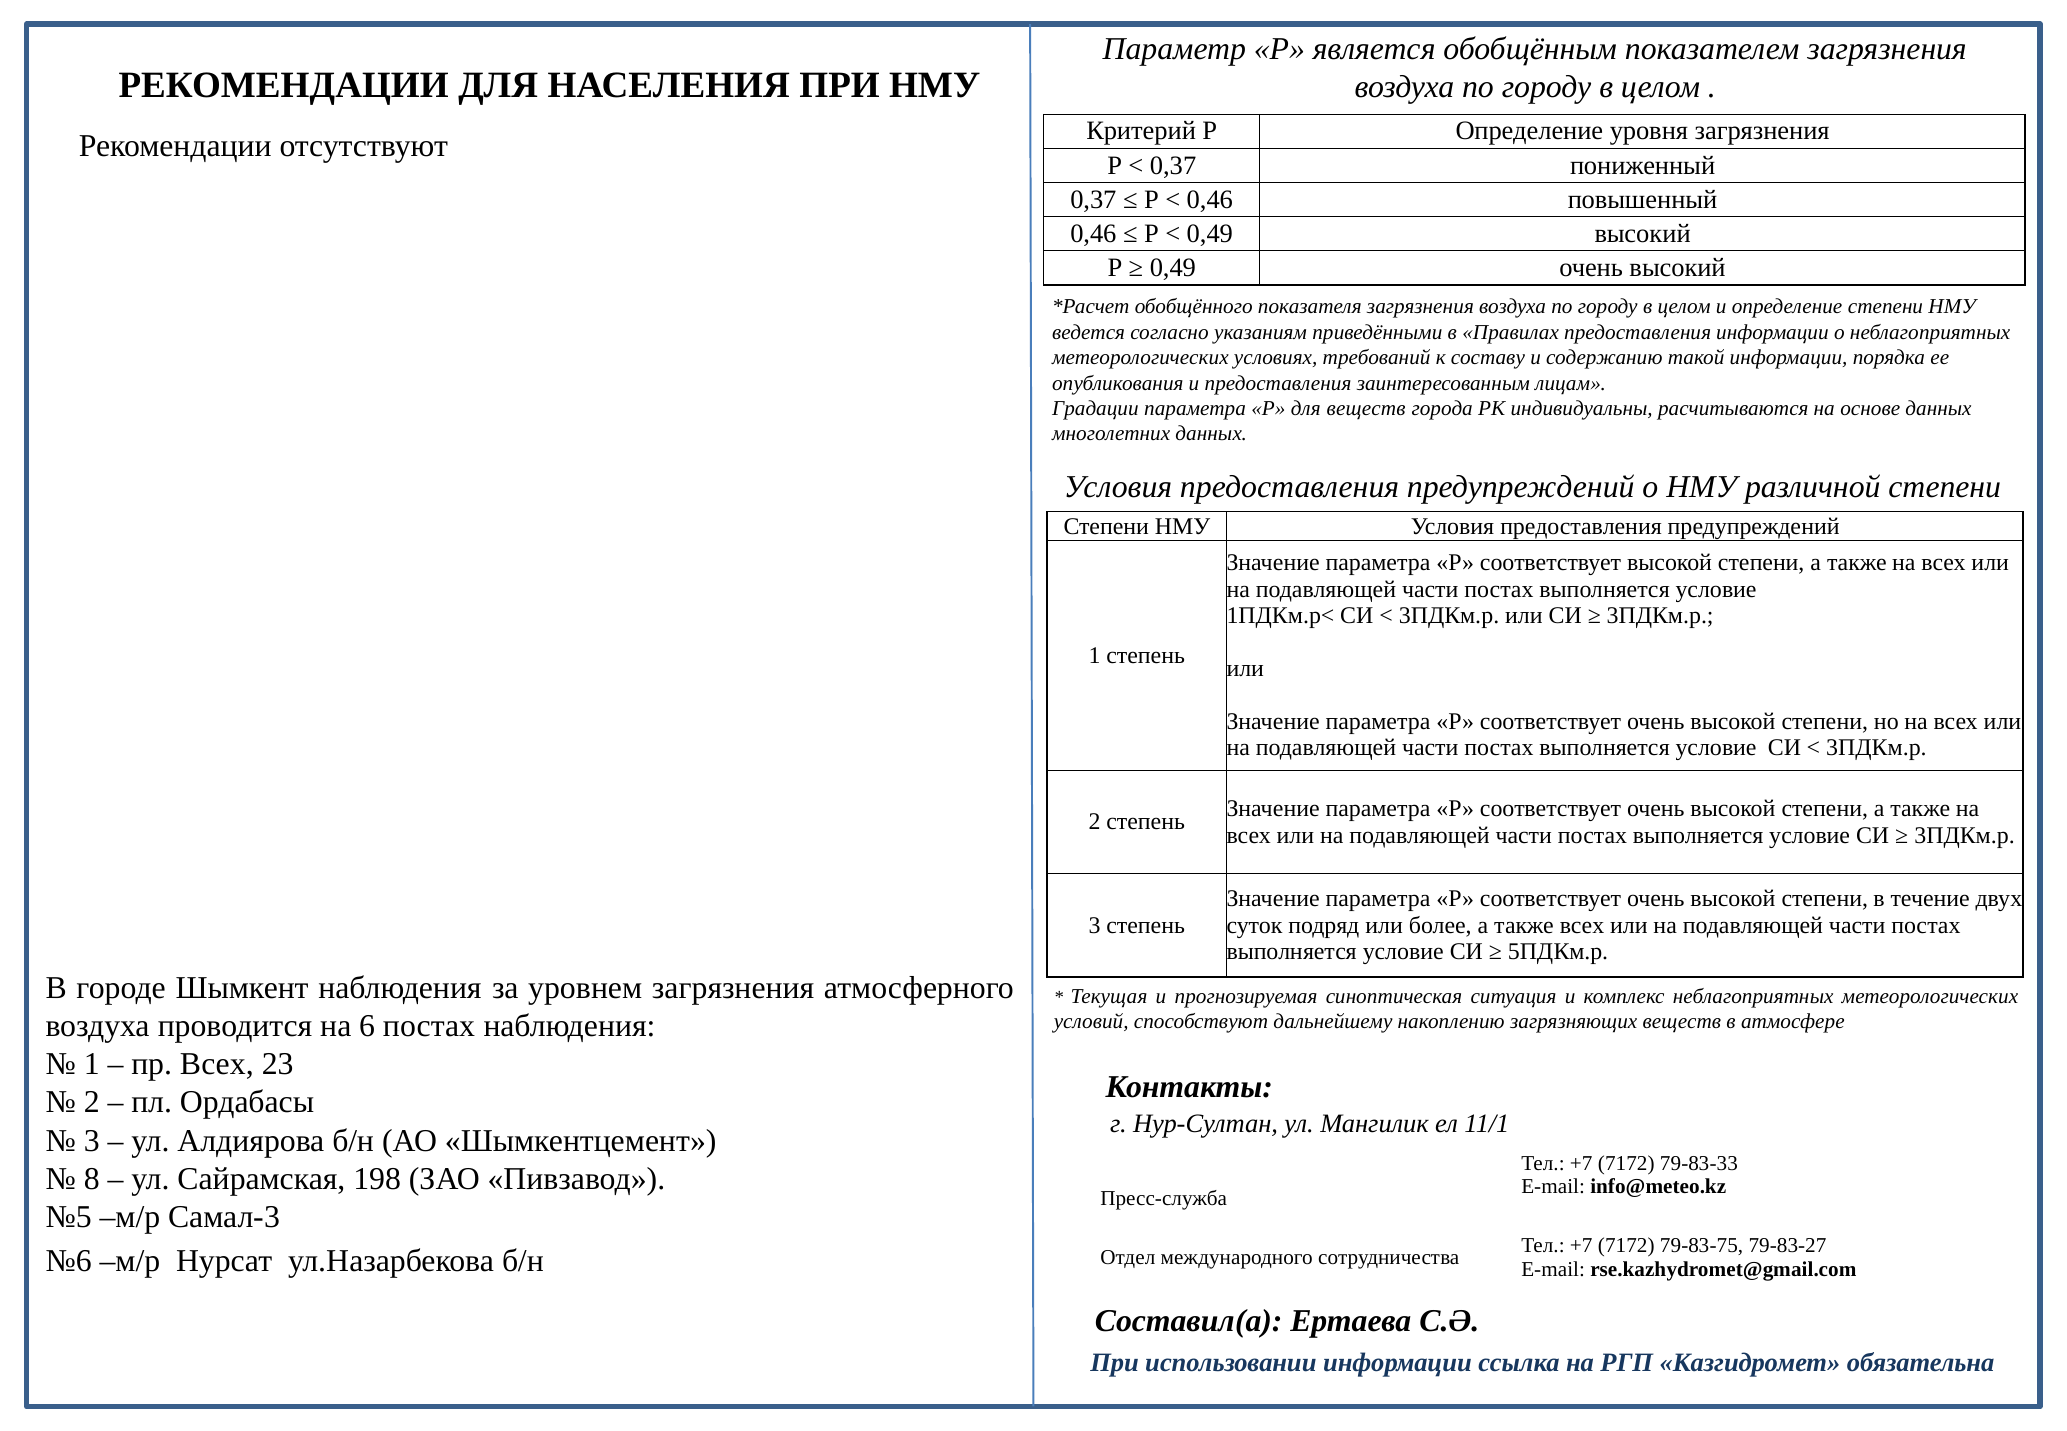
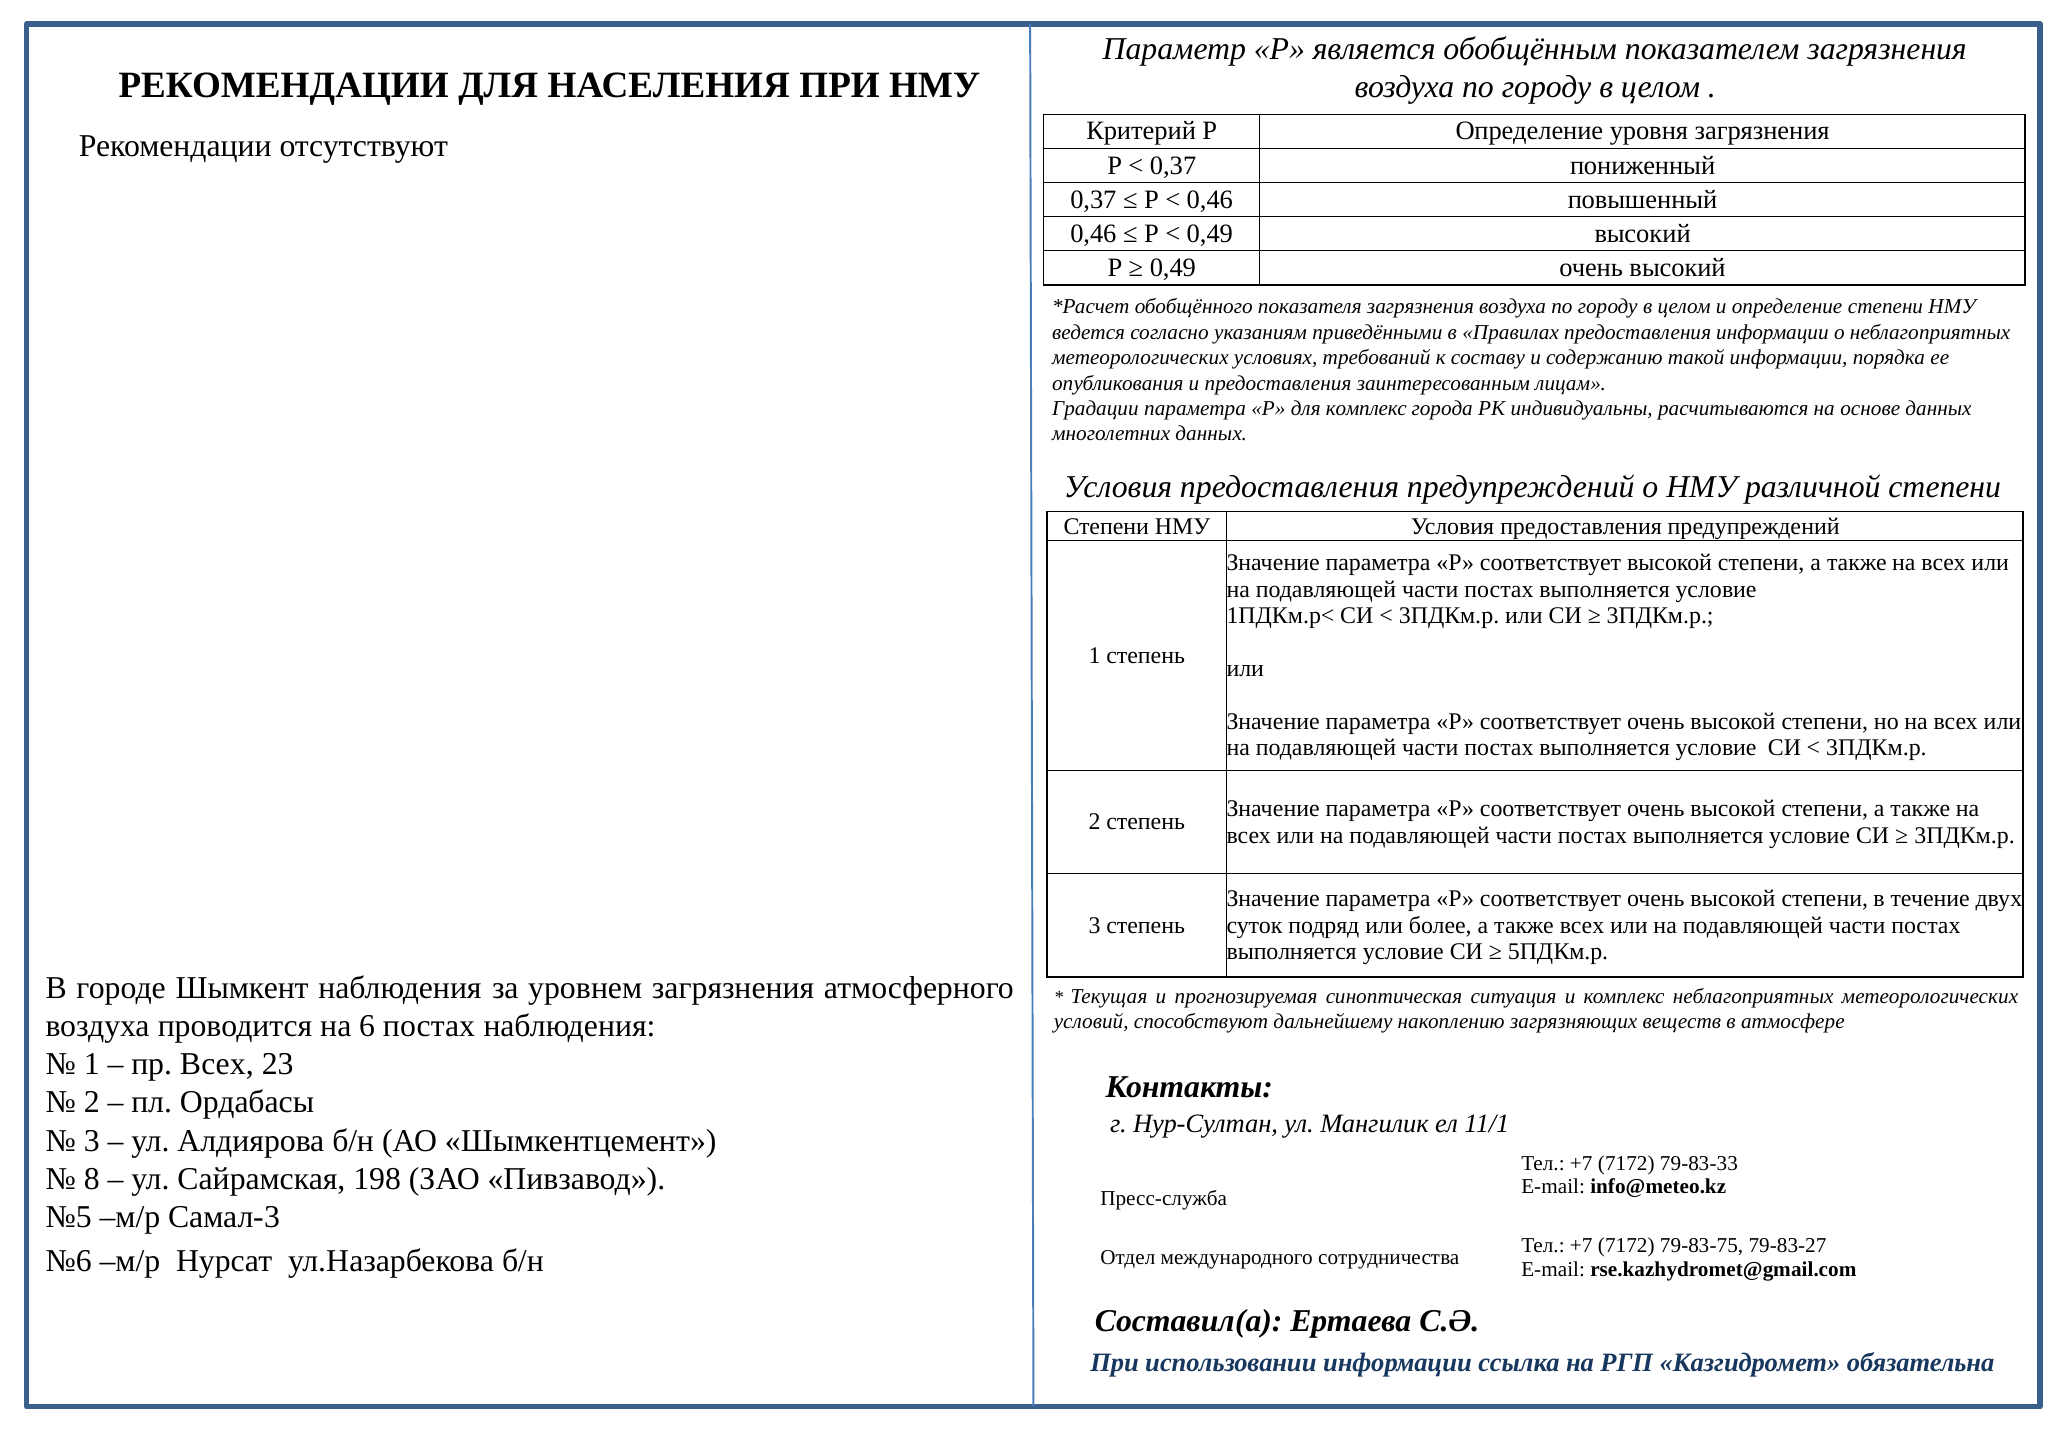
для веществ: веществ -> комплекс
